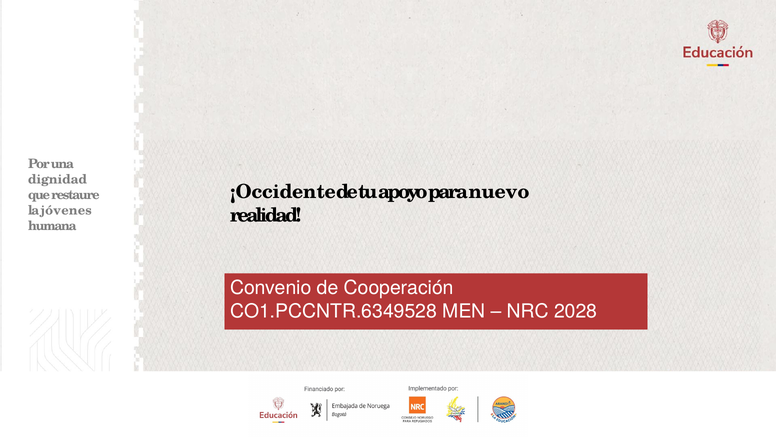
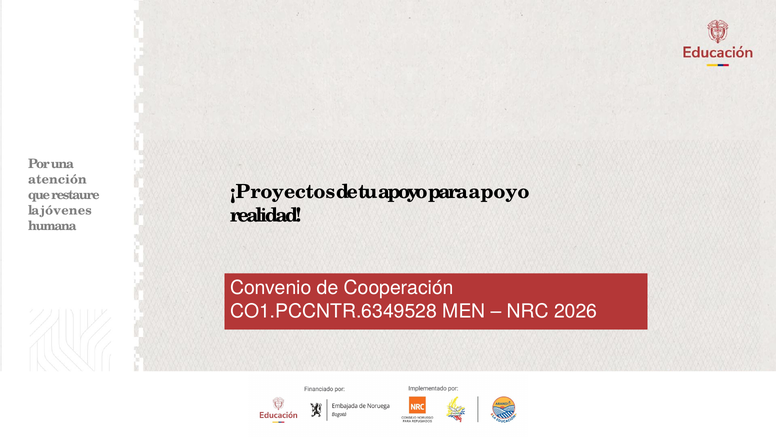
dignidad: dignidad -> atención
¡Occidente: ¡Occidente -> ¡Proyectos
para nuevo: nuevo -> apoyo
2028: 2028 -> 2026
